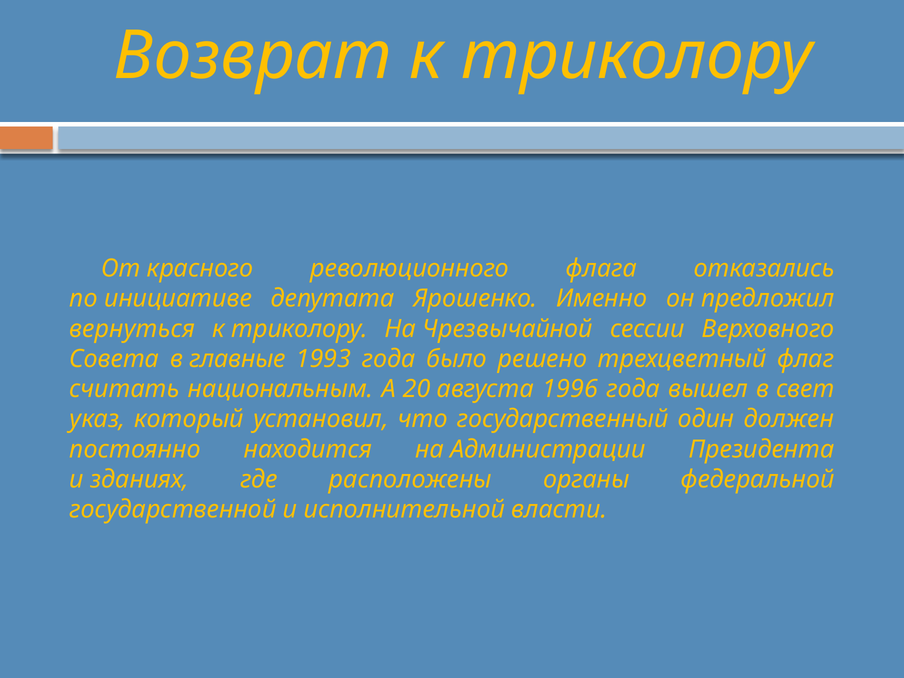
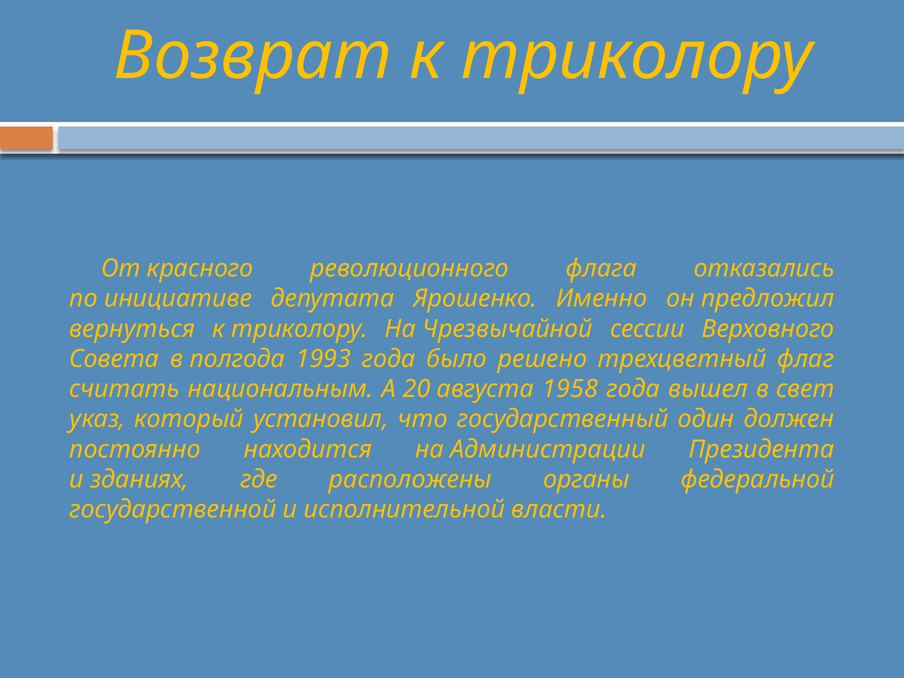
главные: главные -> полгода
1996: 1996 -> 1958
